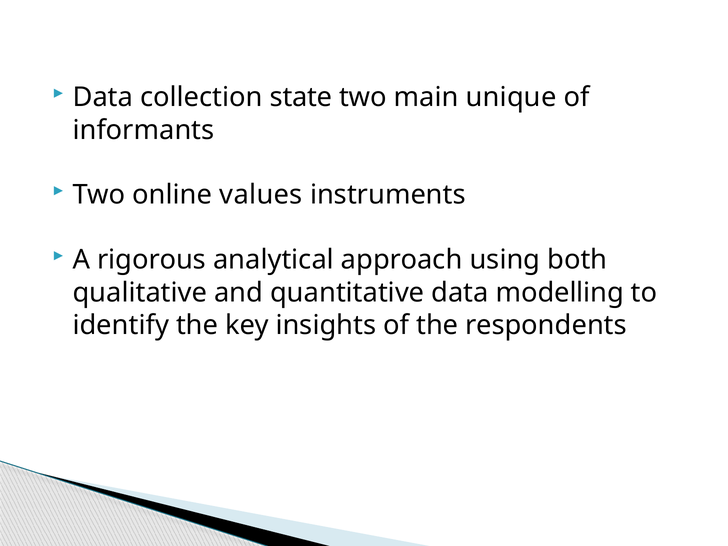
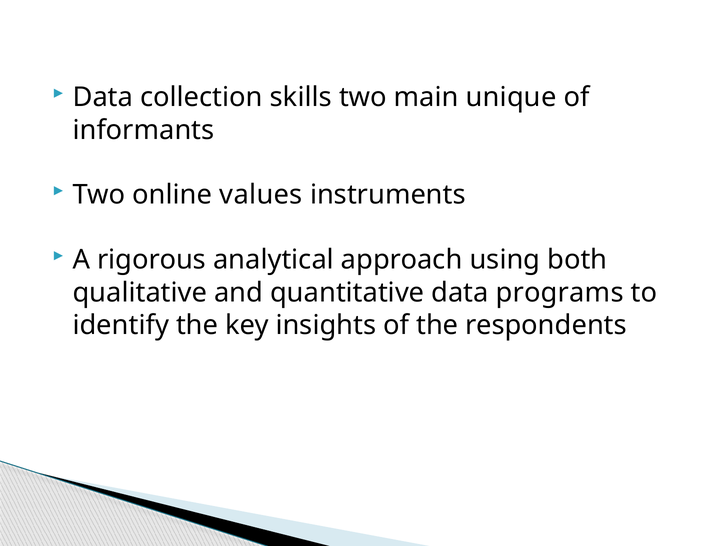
state: state -> skills
modelling: modelling -> programs
